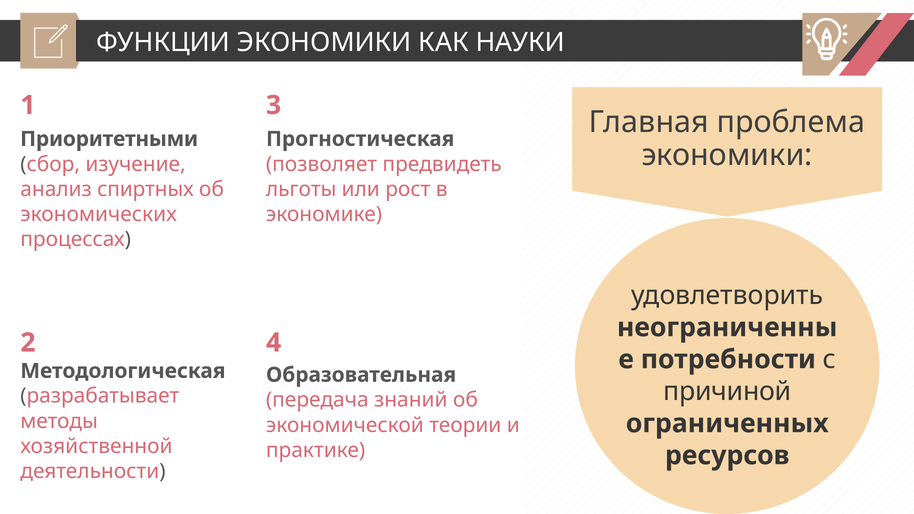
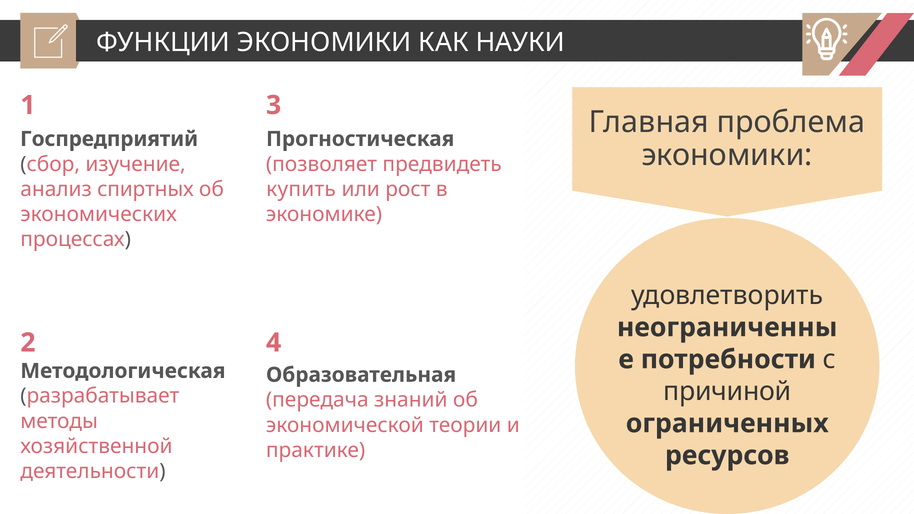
Приоритетными: Приоритетными -> Госпредприятий
льготы: льготы -> купить
